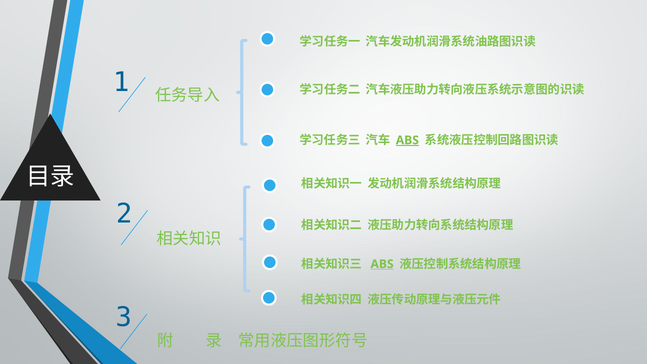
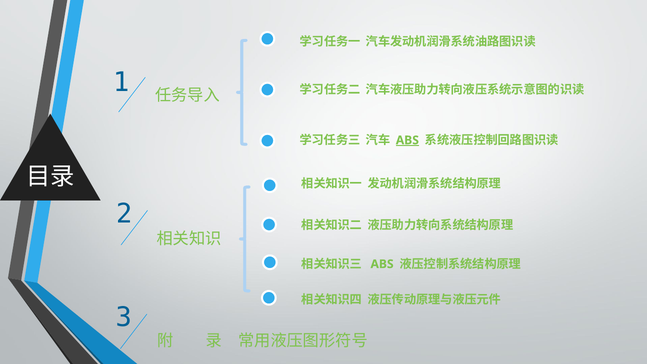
ABS at (382, 264) underline: present -> none
